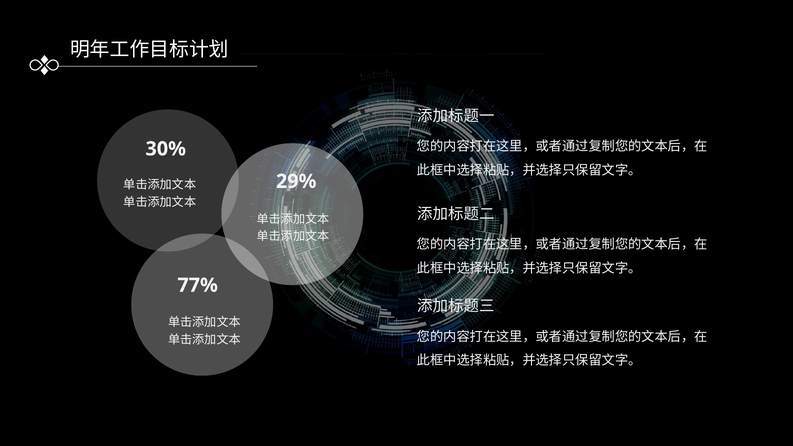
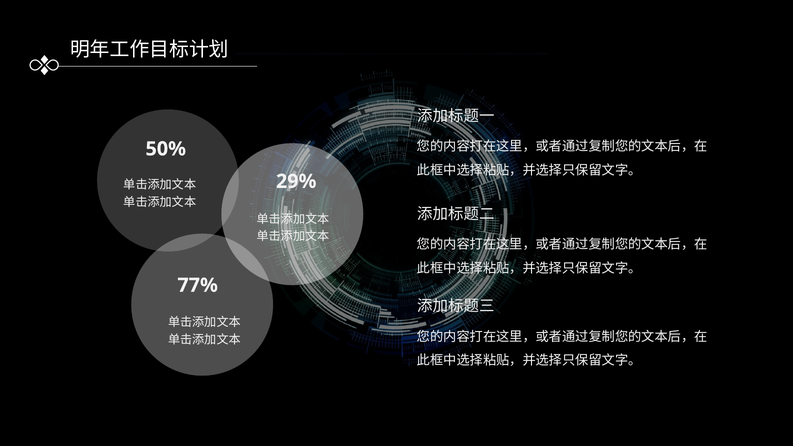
30%: 30% -> 50%
